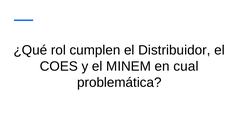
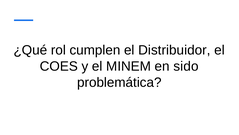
cual: cual -> sido
